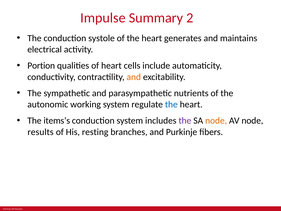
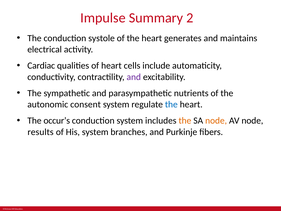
Portion: Portion -> Cardiac
and at (134, 77) colour: orange -> purple
working: working -> consent
items’s: items’s -> occur’s
the at (185, 121) colour: purple -> orange
His resting: resting -> system
